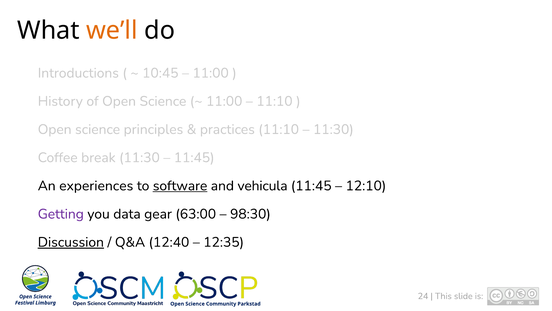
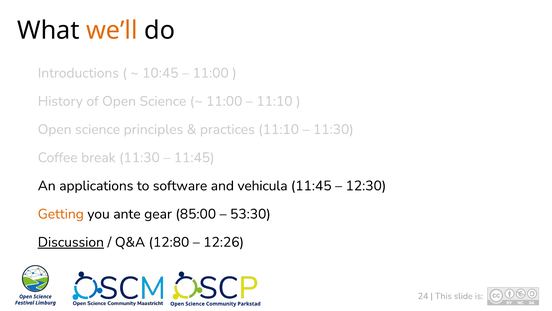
experiences: experiences -> applications
software underline: present -> none
12:10: 12:10 -> 12:30
Getting colour: purple -> orange
data: data -> ante
63:00: 63:00 -> 85:00
98:30: 98:30 -> 53:30
12:40: 12:40 -> 12:80
12:35: 12:35 -> 12:26
